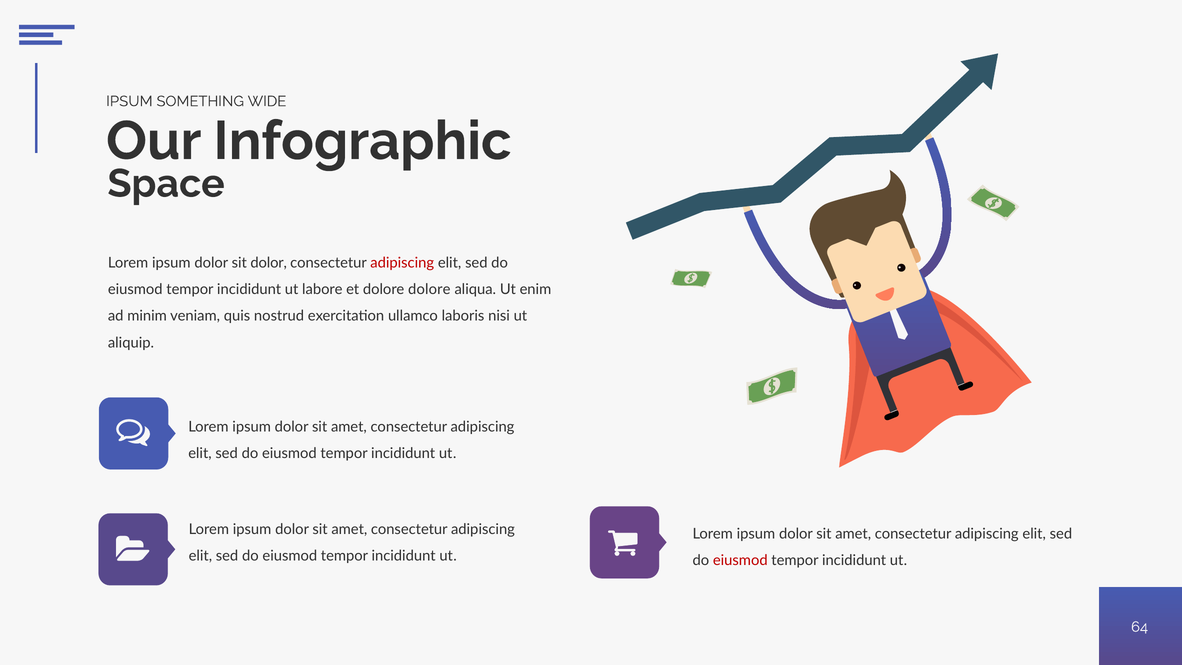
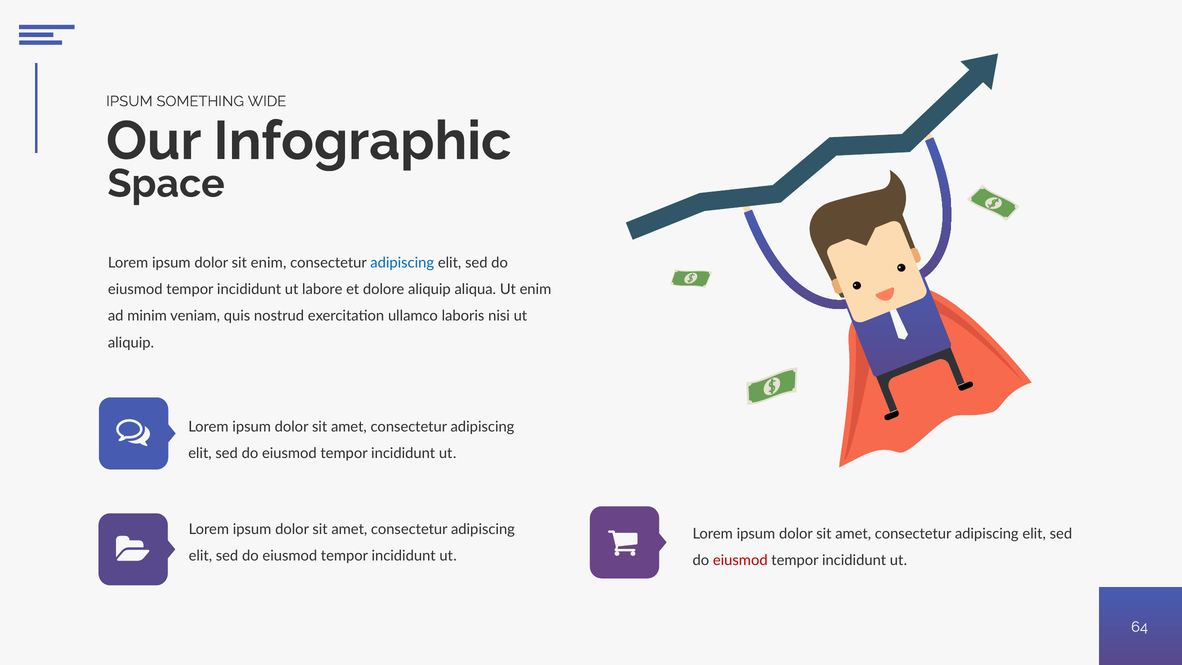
sit dolor: dolor -> enim
adipiscing at (402, 263) colour: red -> blue
dolore dolore: dolore -> aliquip
